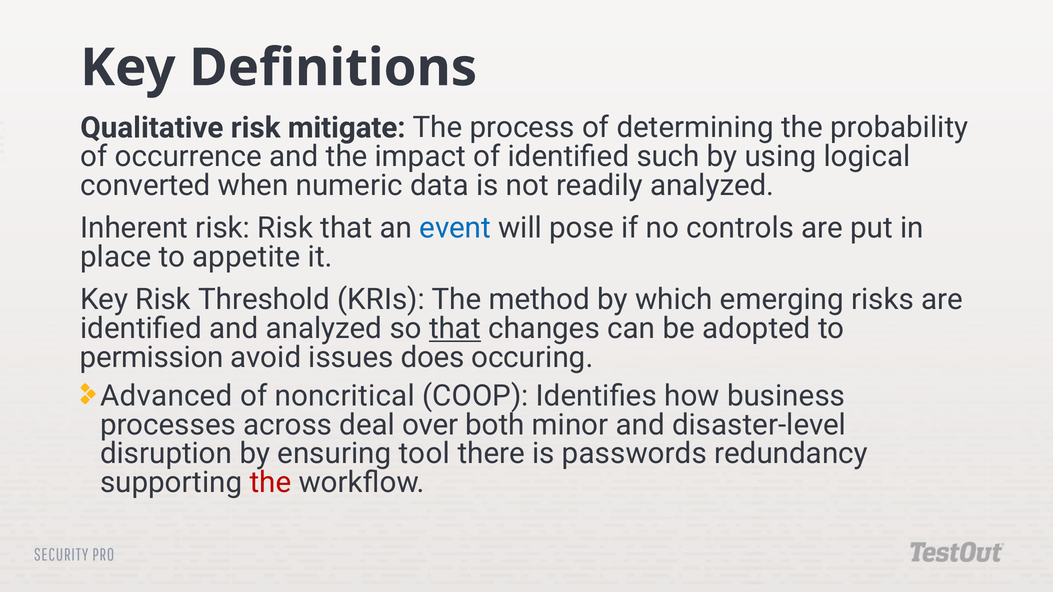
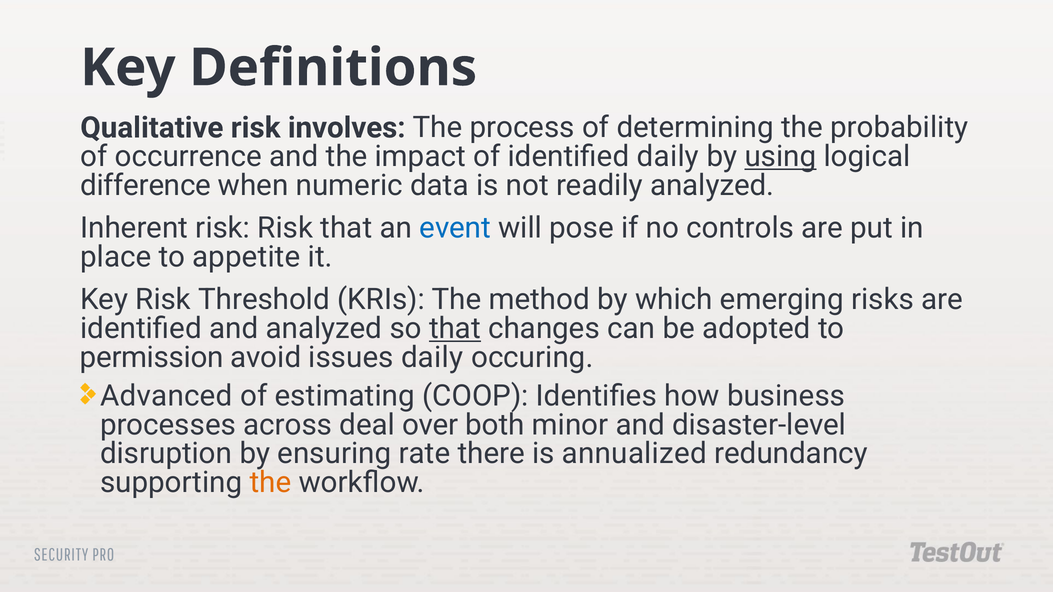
mitigate: mitigate -> involves
identified such: such -> daily
using underline: none -> present
converted: converted -> difference
issues does: does -> daily
noncritical: noncritical -> estimating
tool: tool -> rate
passwords: passwords -> annualized
the at (270, 483) colour: red -> orange
